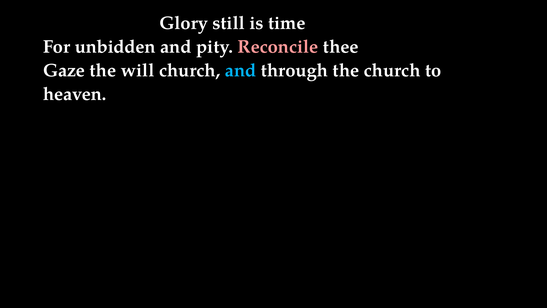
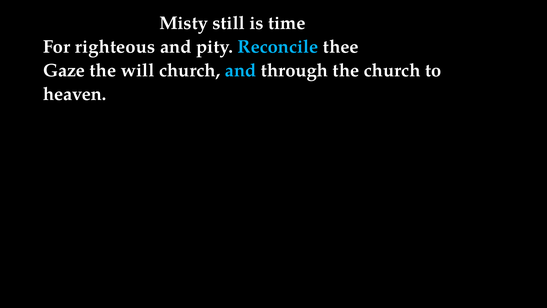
Glory: Glory -> Misty
unbidden: unbidden -> righteous
Reconcile colour: pink -> light blue
